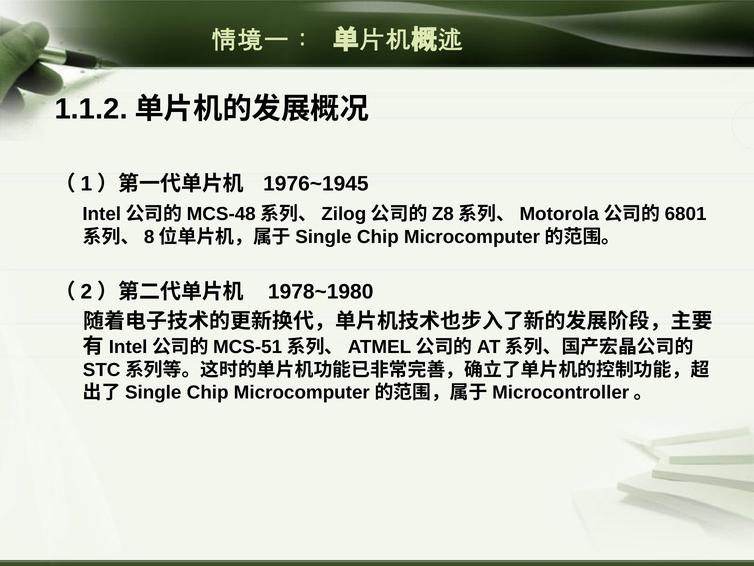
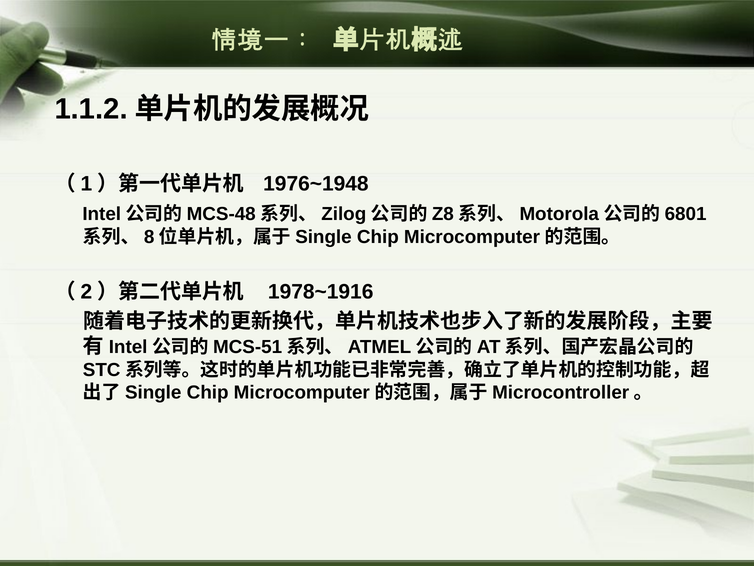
1976~1945: 1976~1945 -> 1976~1948
1978~1980: 1978~1980 -> 1978~1916
